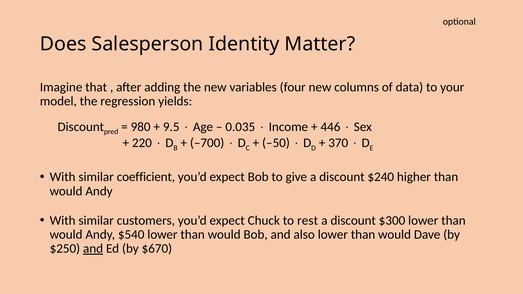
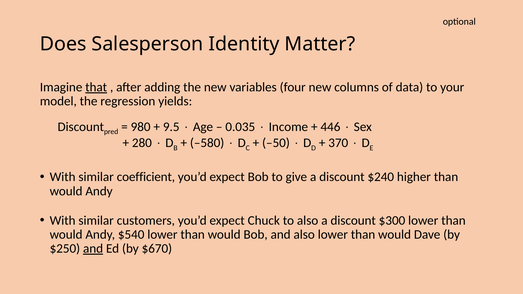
that underline: none -> present
220: 220 -> 280
–700: –700 -> –580
to rest: rest -> also
